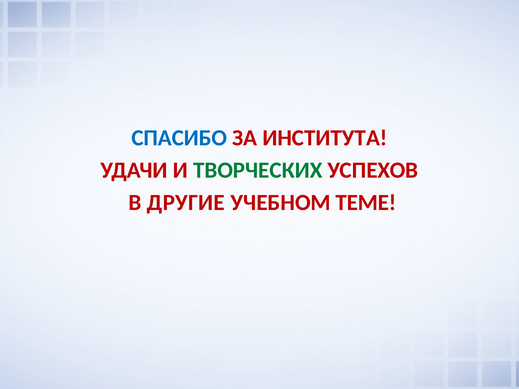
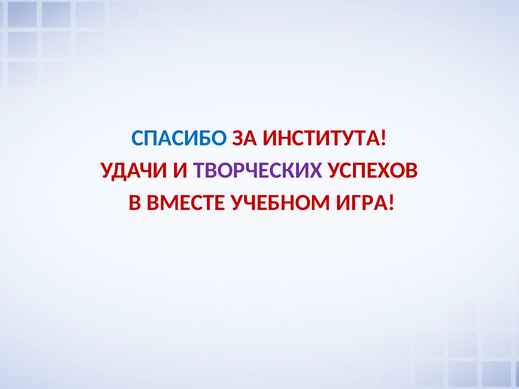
ТВОРЧЕСКИХ colour: green -> purple
ДРУГИЕ: ДРУГИЕ -> ВМЕСТЕ
ТЕМЕ: ТЕМЕ -> ИГРА
